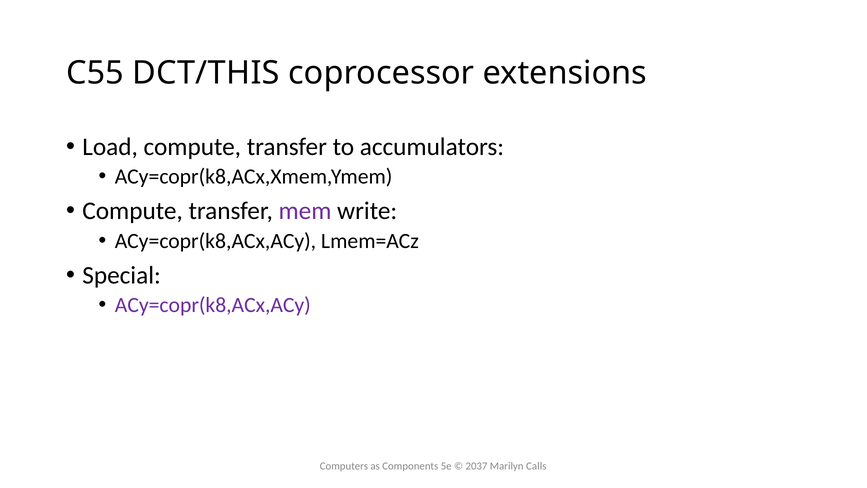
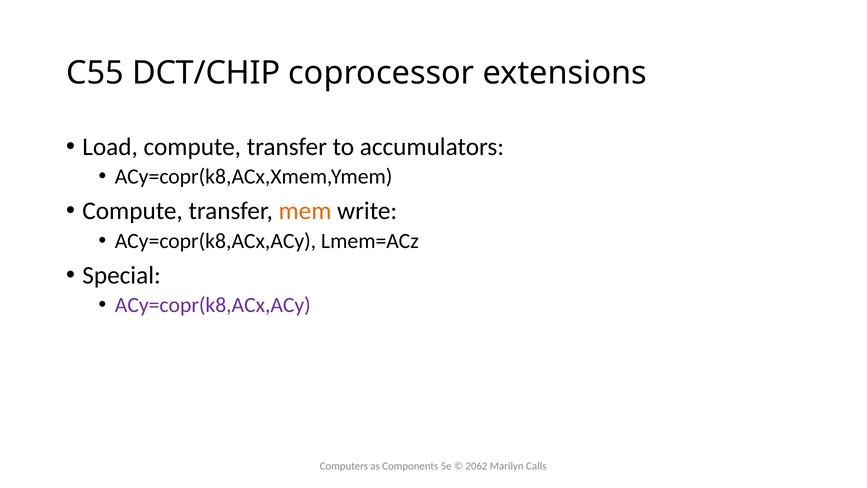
DCT/THIS: DCT/THIS -> DCT/CHIP
mem colour: purple -> orange
2037: 2037 -> 2062
